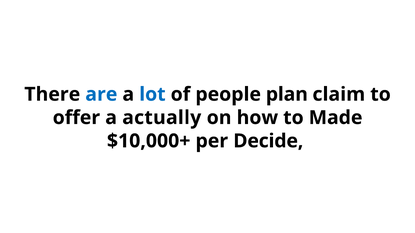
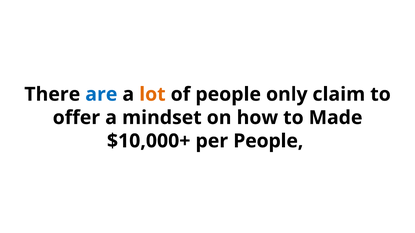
lot colour: blue -> orange
plan: plan -> only
actually: actually -> mindset
per Decide: Decide -> People
